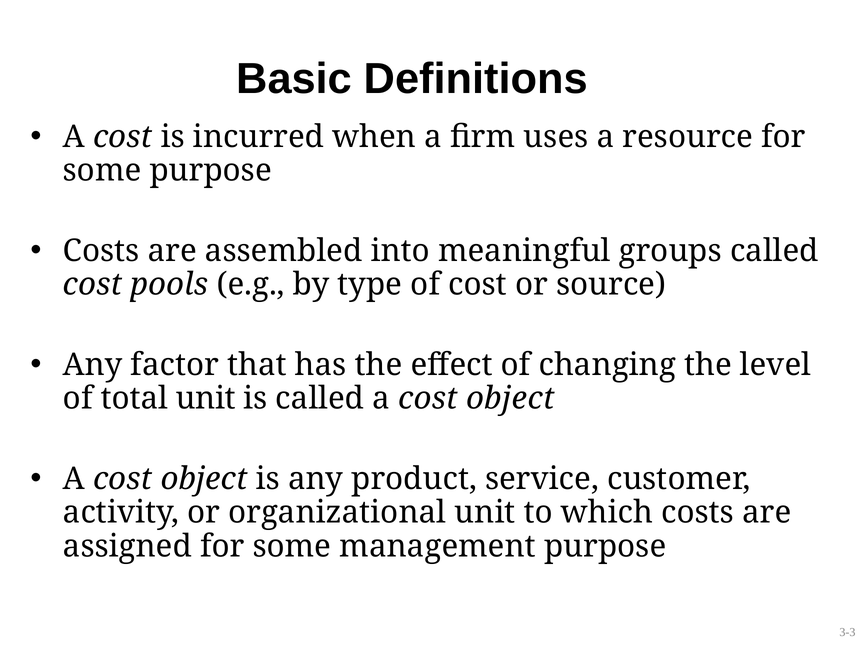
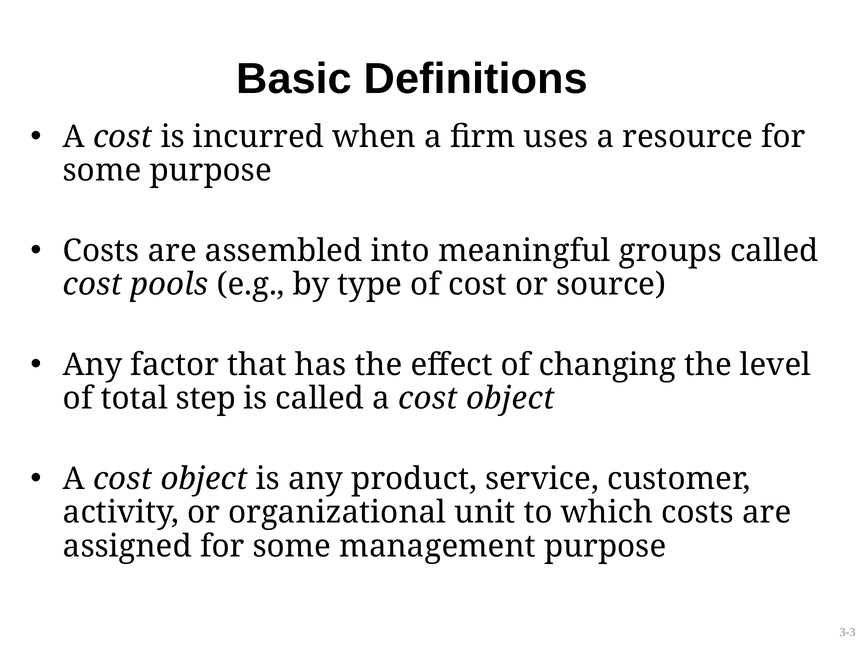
total unit: unit -> step
